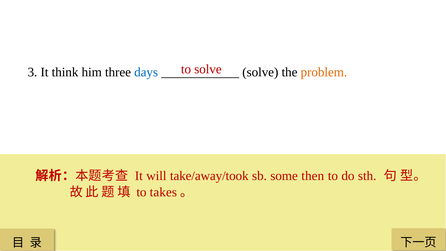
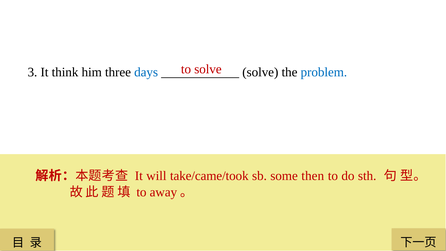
problem colour: orange -> blue
take/away/took: take/away/took -> take/came/took
takes: takes -> away
